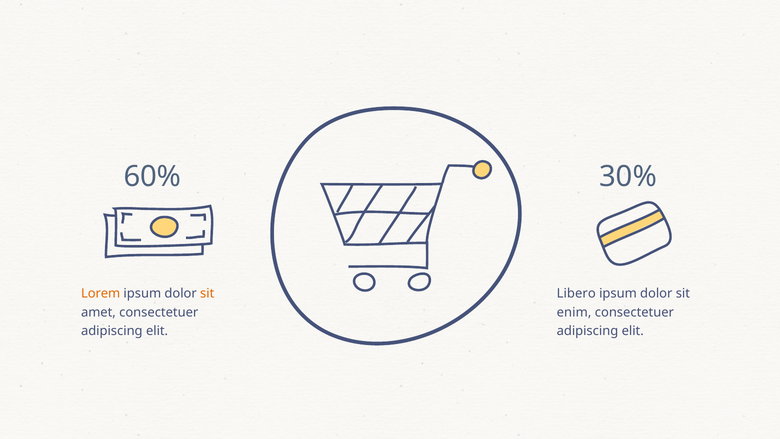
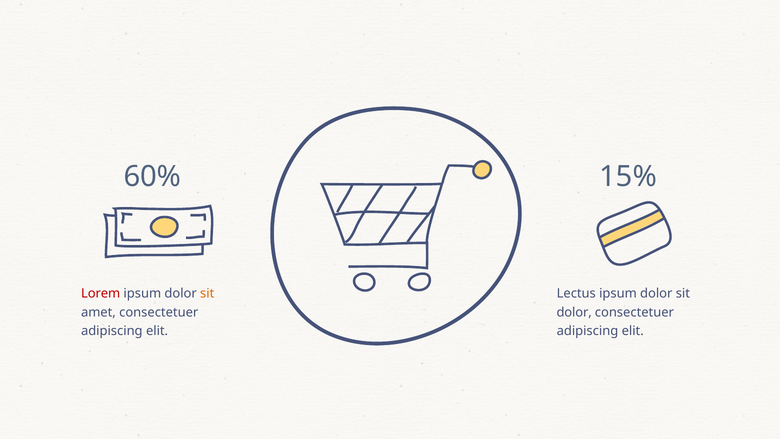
30%: 30% -> 15%
Lorem colour: orange -> red
Libero: Libero -> Lectus
enim at (574, 312): enim -> dolor
